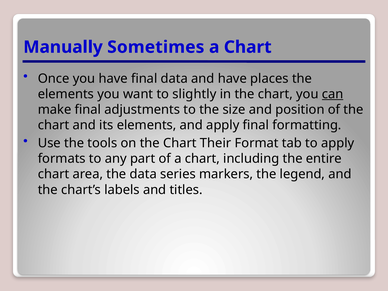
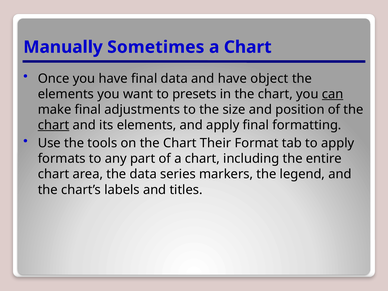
places: places -> object
slightly: slightly -> presets
chart at (54, 125) underline: none -> present
